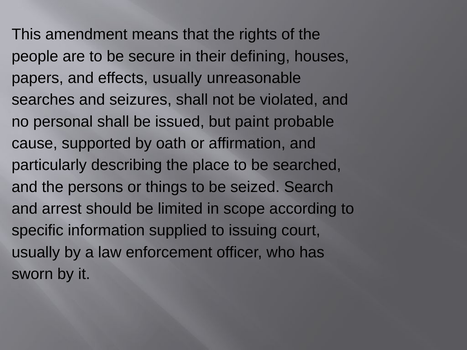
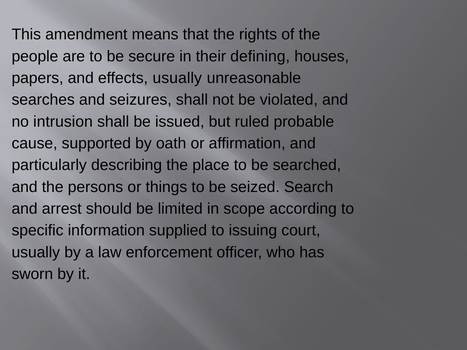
personal: personal -> intrusion
paint: paint -> ruled
